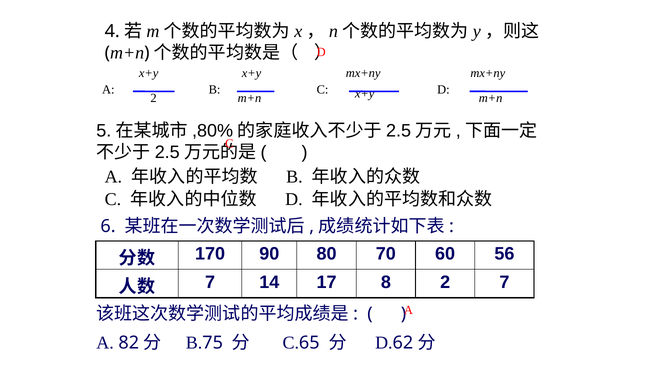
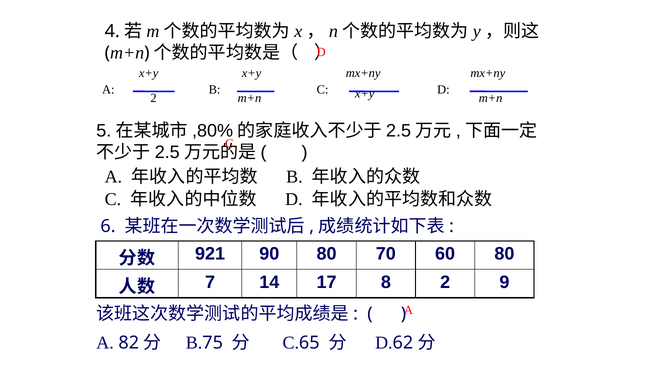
170: 170 -> 921
60 56: 56 -> 80
2 7: 7 -> 9
